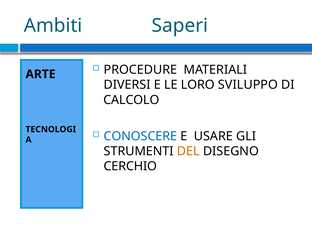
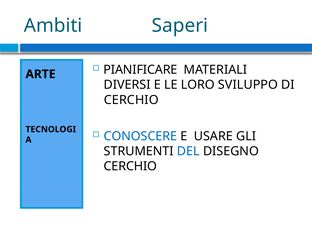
PROCEDURE: PROCEDURE -> PIANIFICARE
CALCOLO at (131, 100): CALCOLO -> CERCHIO
DEL colour: orange -> blue
